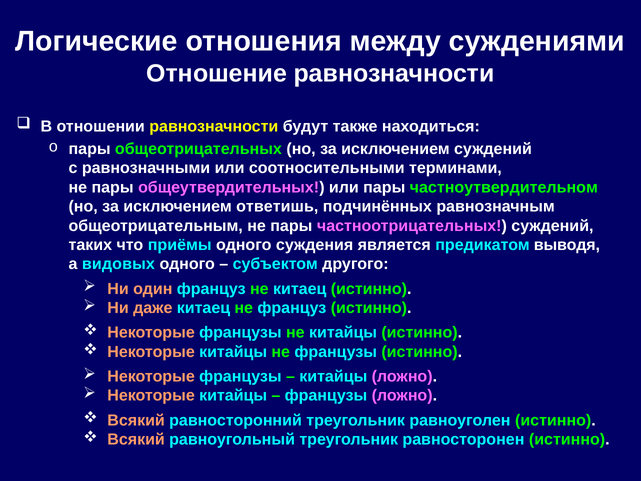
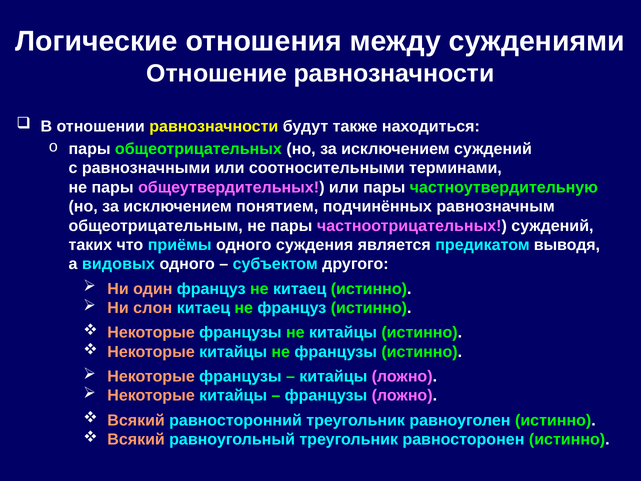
частноутвердительном: частноутвердительном -> частноутвердительную
ответишь: ответишь -> понятием
даже: даже -> слон
